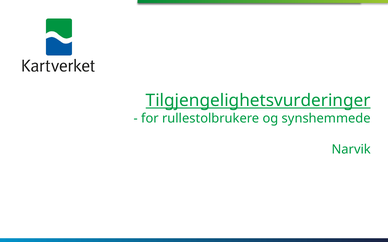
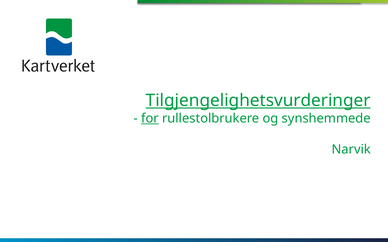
for underline: none -> present
